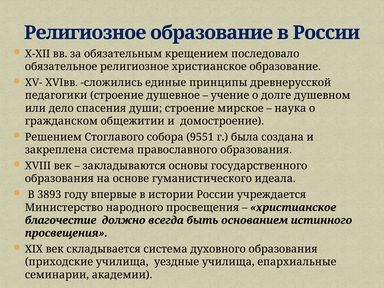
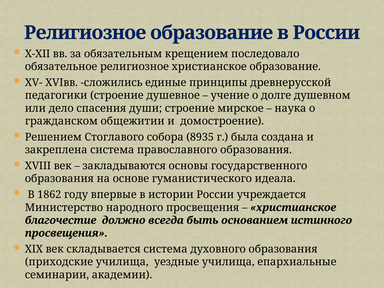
9551: 9551 -> 8935
3893: 3893 -> 1862
